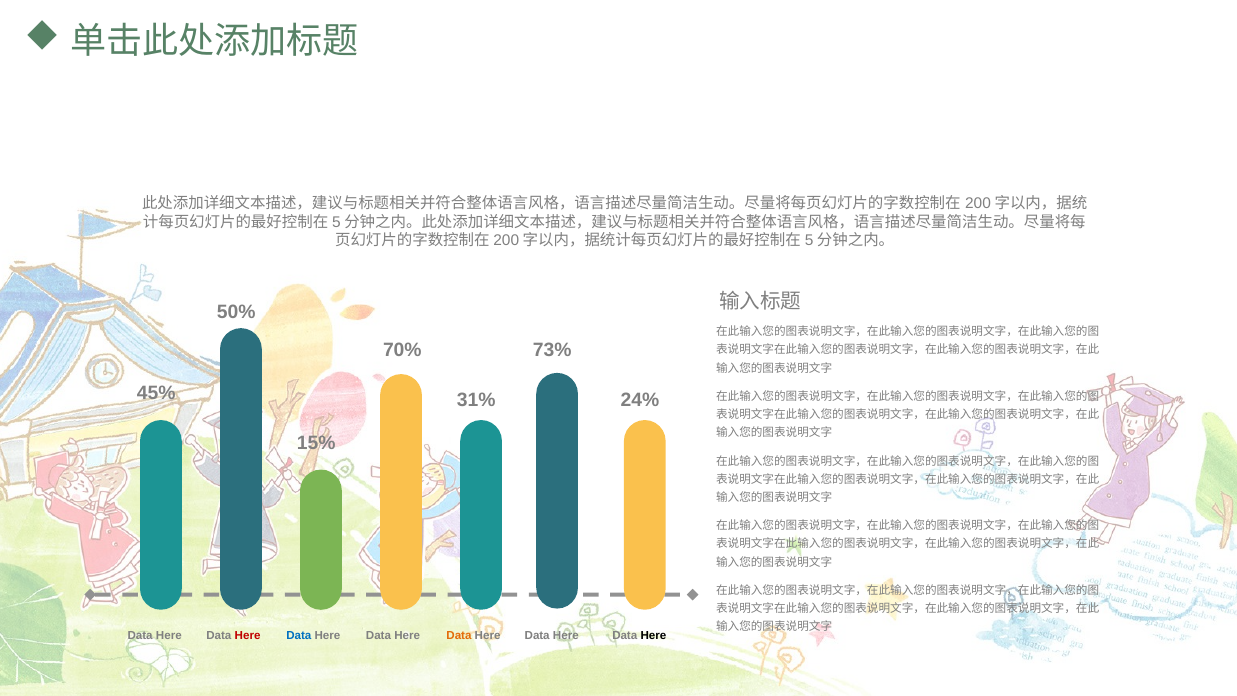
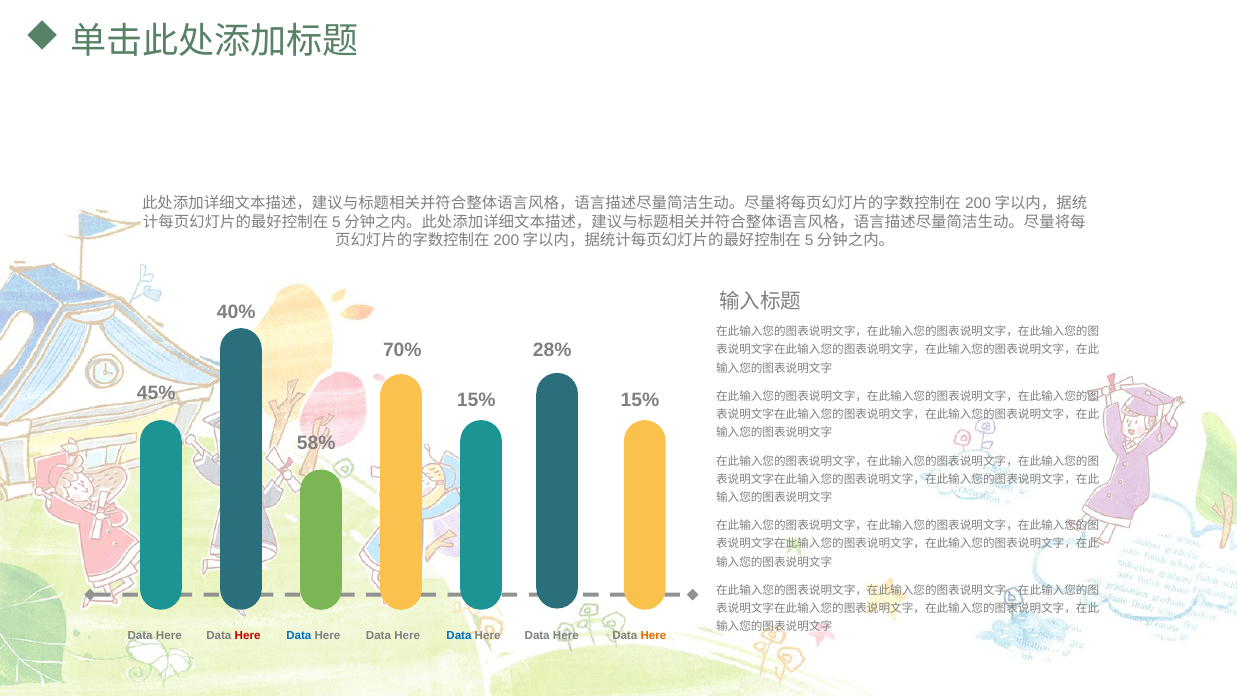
50%: 50% -> 40%
73%: 73% -> 28%
31% at (476, 400): 31% -> 15%
24% at (640, 400): 24% -> 15%
15%: 15% -> 58%
Here at (653, 635) colour: black -> orange
Data at (459, 636) colour: orange -> blue
